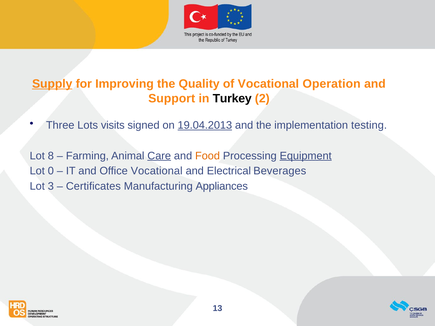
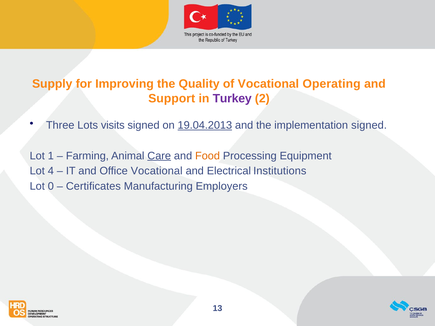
Supply underline: present -> none
Operation: Operation -> Operating
Turkey colour: black -> purple
implementation testing: testing -> signed
8: 8 -> 1
Equipment underline: present -> none
0: 0 -> 4
Beverages: Beverages -> Institutions
3: 3 -> 0
Appliances: Appliances -> Employers
